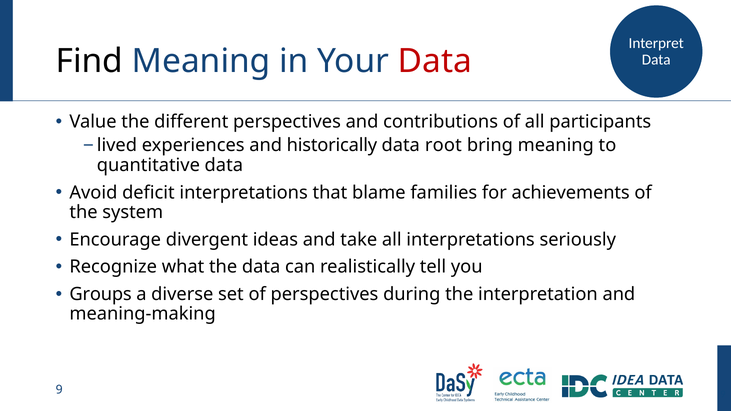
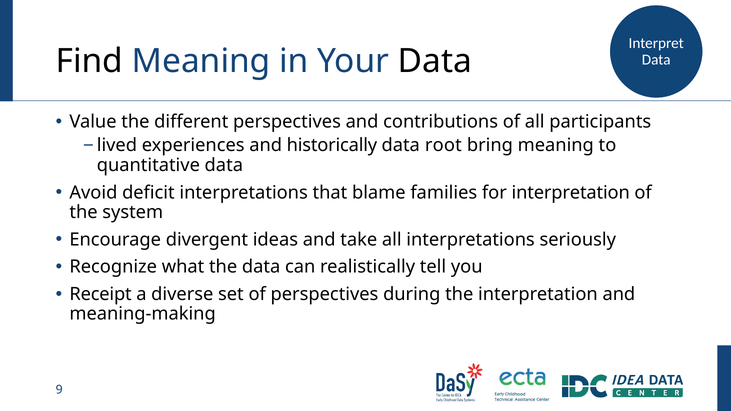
Data at (435, 61) colour: red -> black
for achievements: achievements -> interpretation
Groups: Groups -> Receipt
